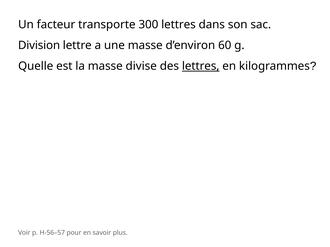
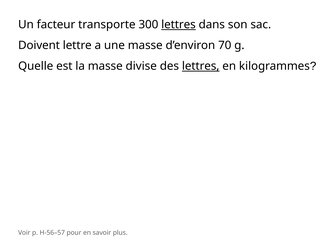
lettres at (179, 25) underline: none -> present
Division: Division -> Doivent
60: 60 -> 70
